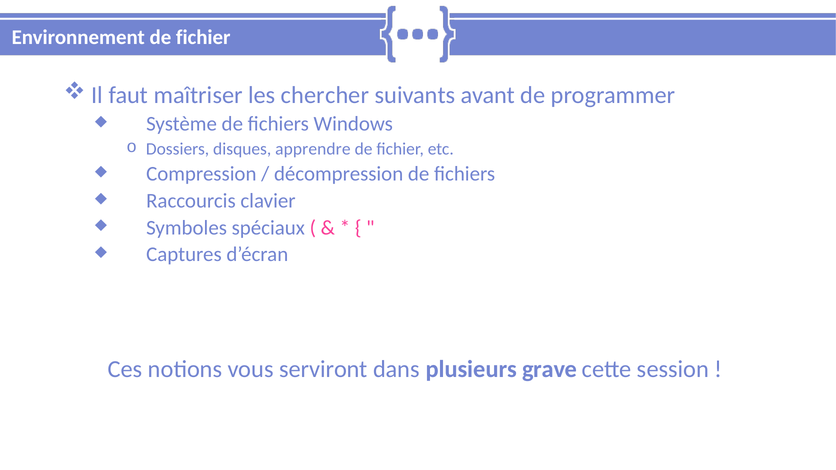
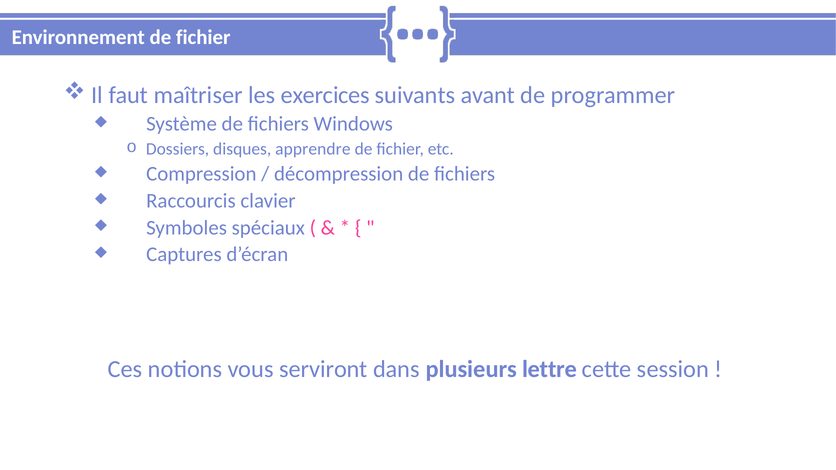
chercher: chercher -> exercices
grave: grave -> lettre
